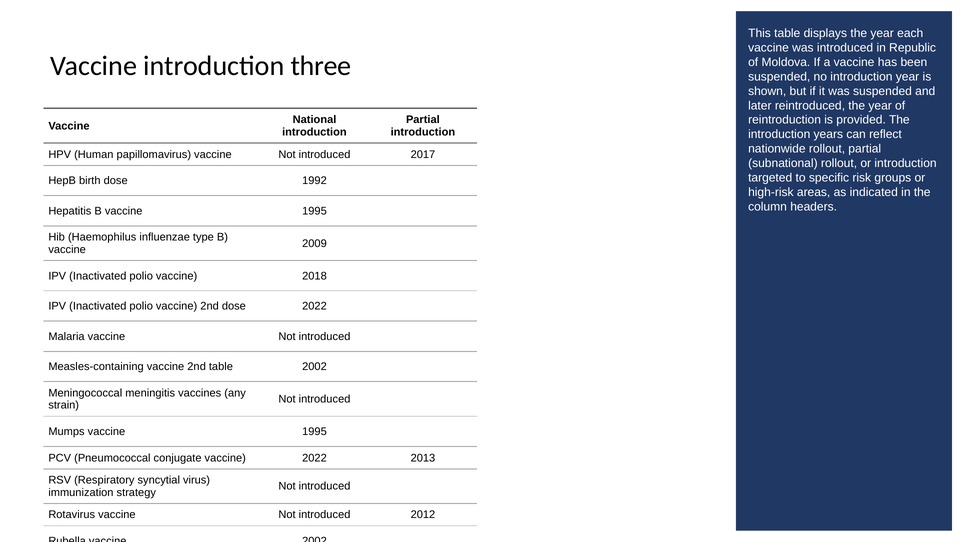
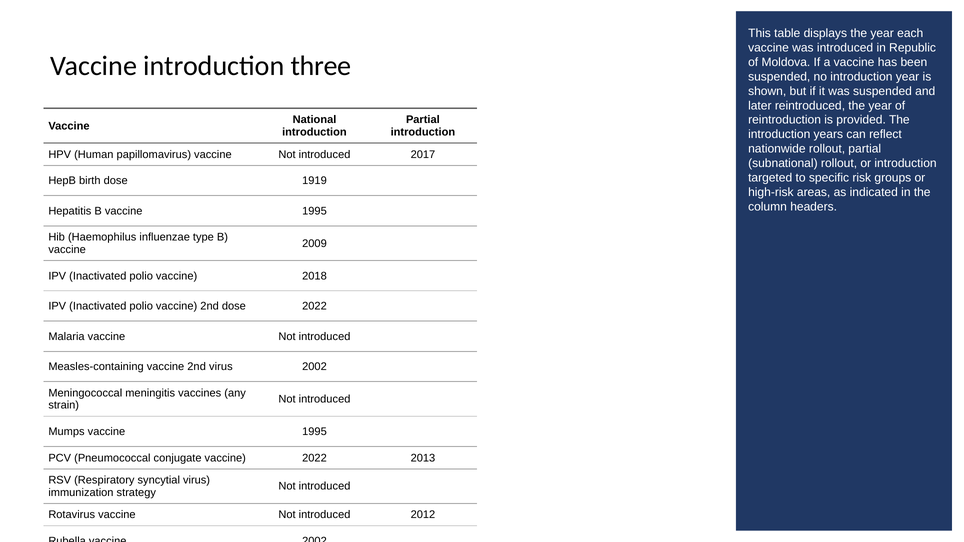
1992: 1992 -> 1919
2nd table: table -> virus
